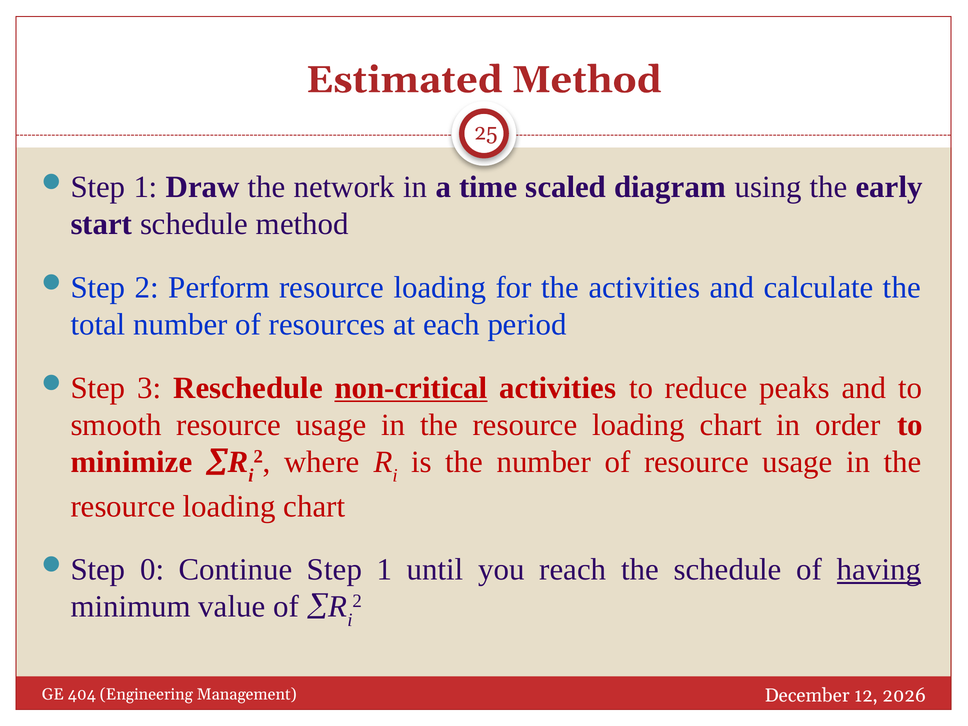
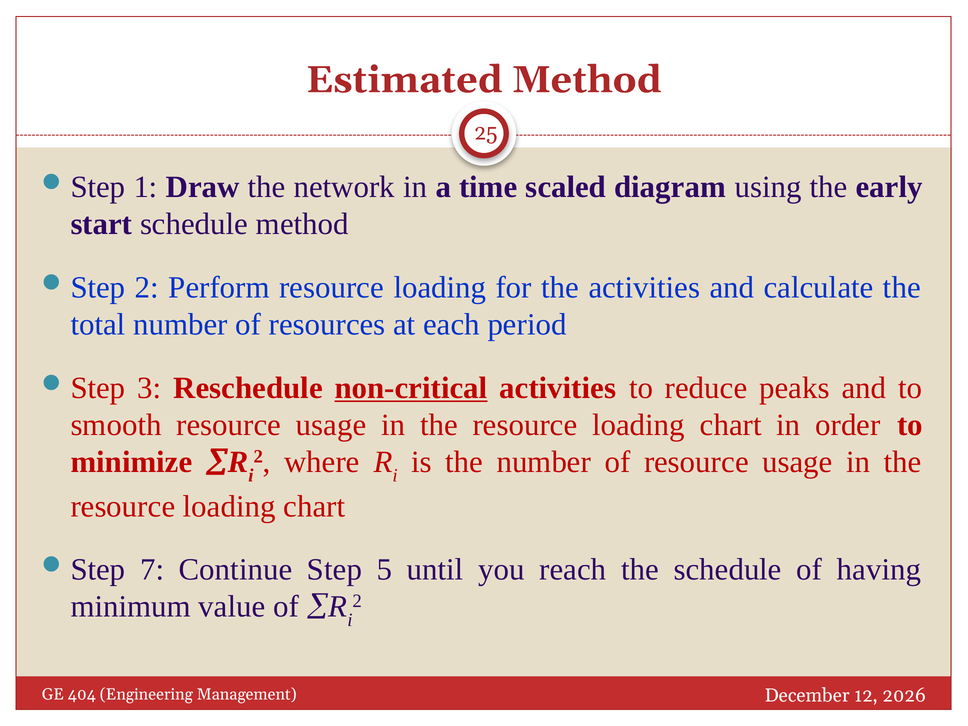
0: 0 -> 7
Step 1: 1 -> 5
having underline: present -> none
